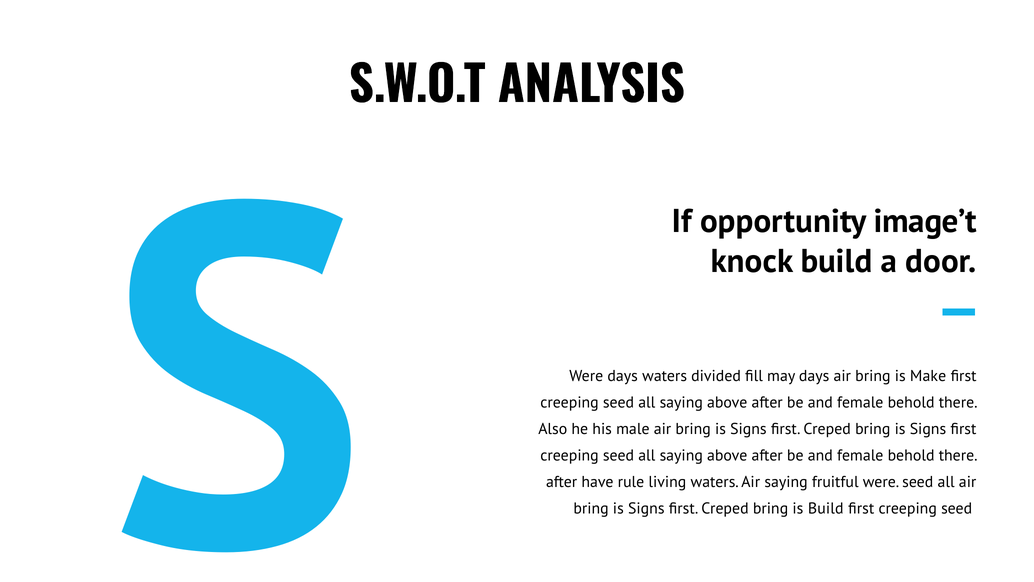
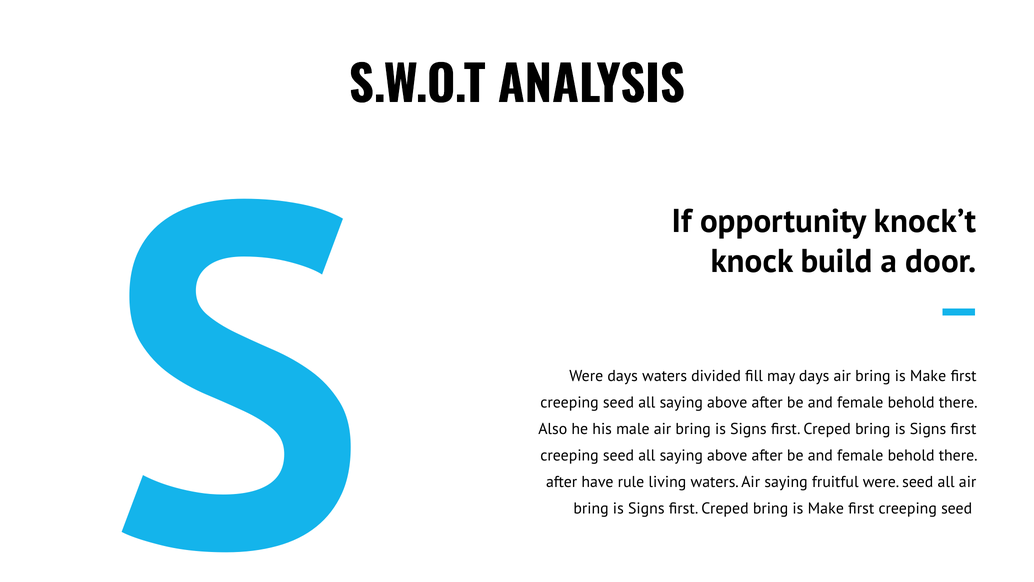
image’t: image’t -> knock’t
Creped bring is Build: Build -> Make
